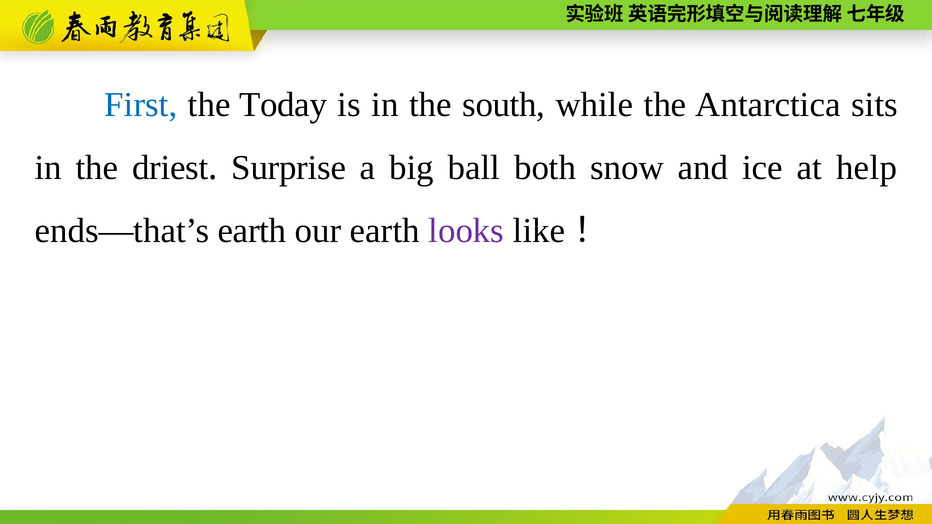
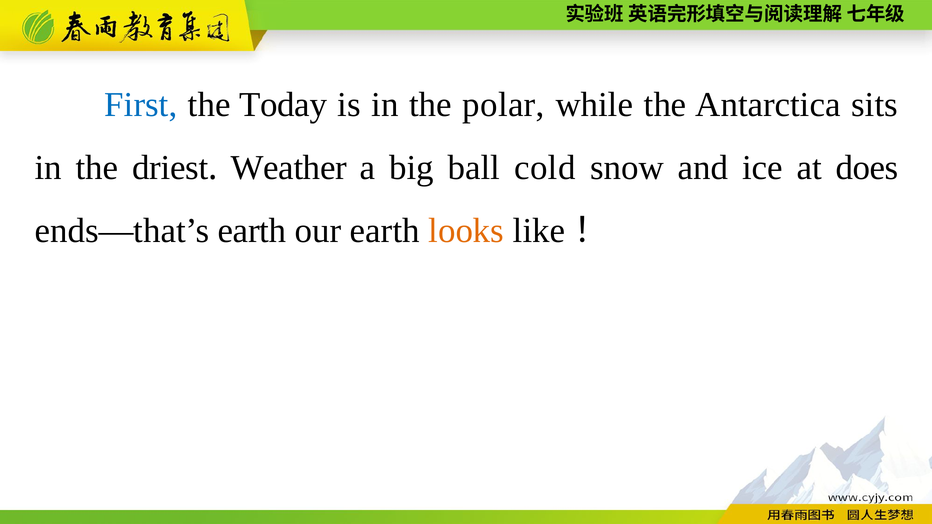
south: south -> polar
Surprise: Surprise -> Weather
both: both -> cold
help: help -> does
looks colour: purple -> orange
